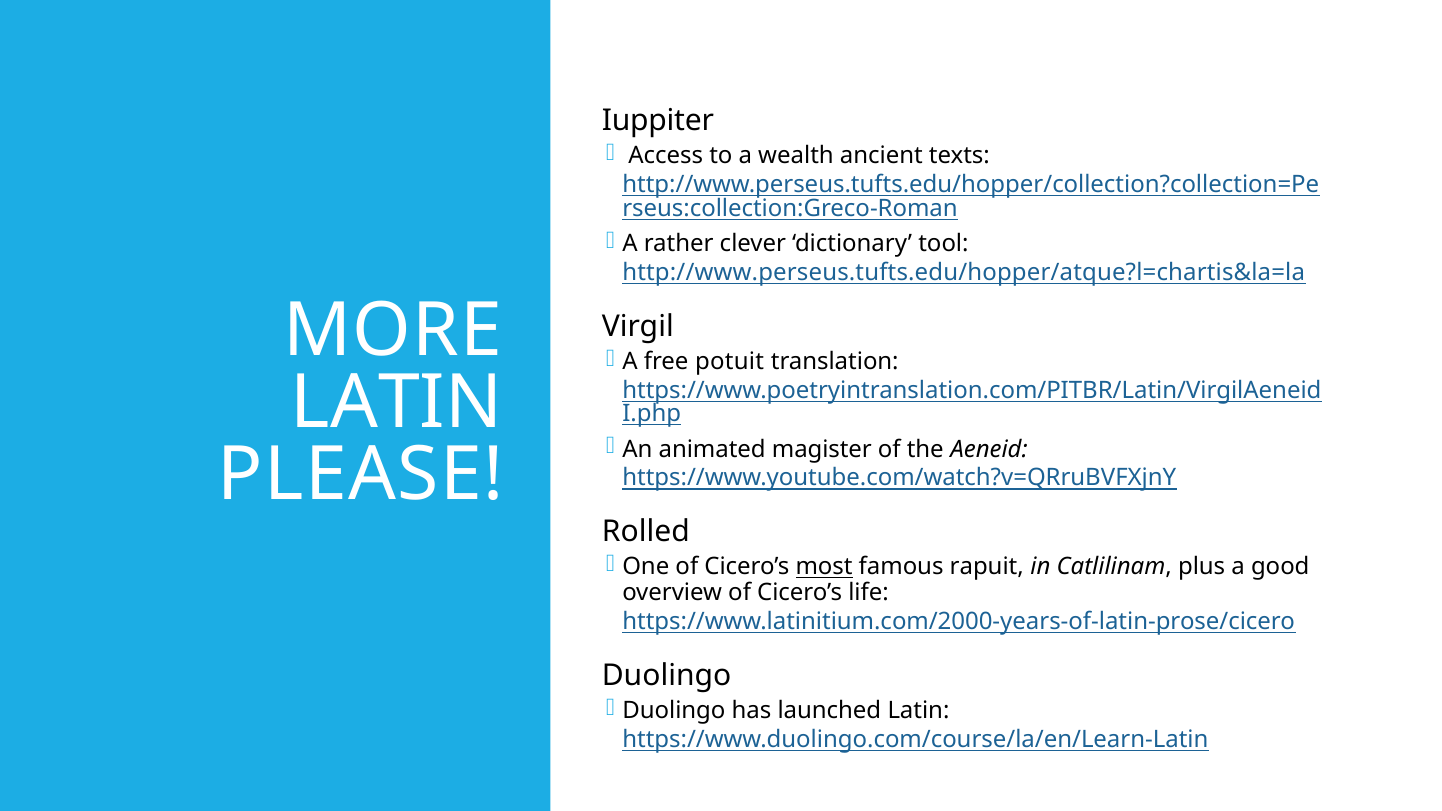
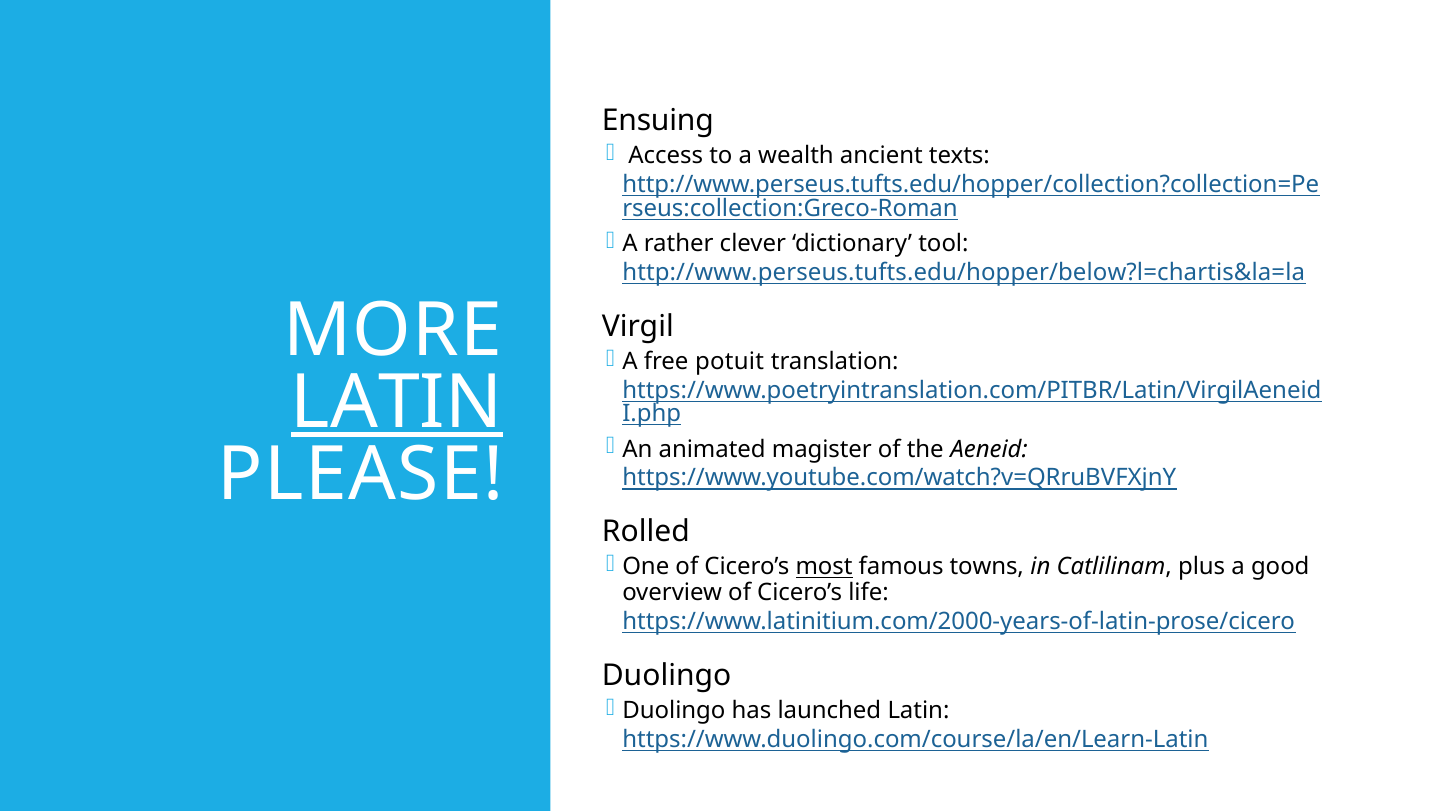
Iuppiter: Iuppiter -> Ensuing
http://www.perseus.tufts.edu/hopper/atque?l=chartis&la=la: http://www.perseus.tufts.edu/hopper/atque?l=chartis&la=la -> http://www.perseus.tufts.edu/hopper/below?l=chartis&la=la
LATIN at (397, 402) underline: none -> present
rapuit: rapuit -> towns
